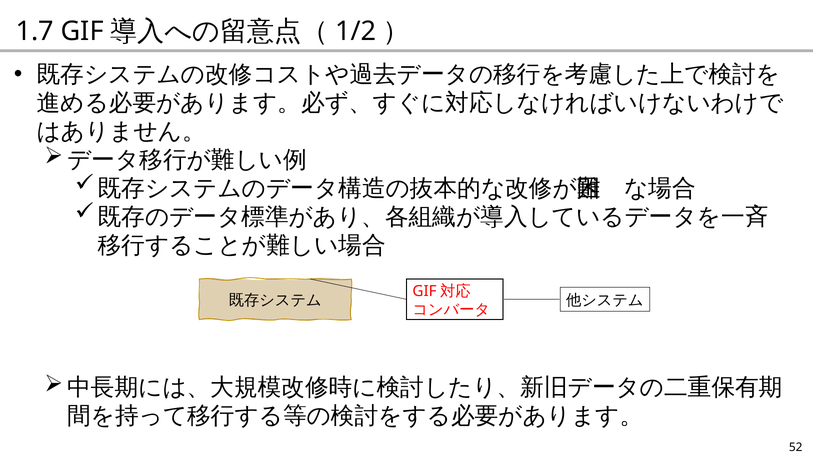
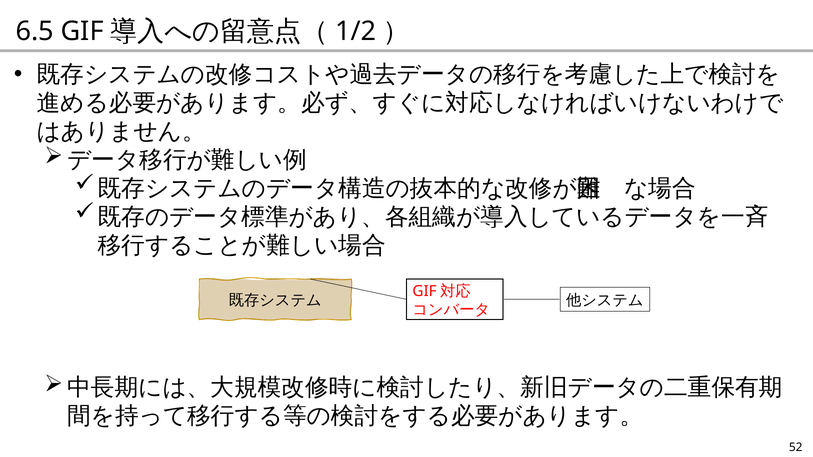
1.7: 1.7 -> 6.5
